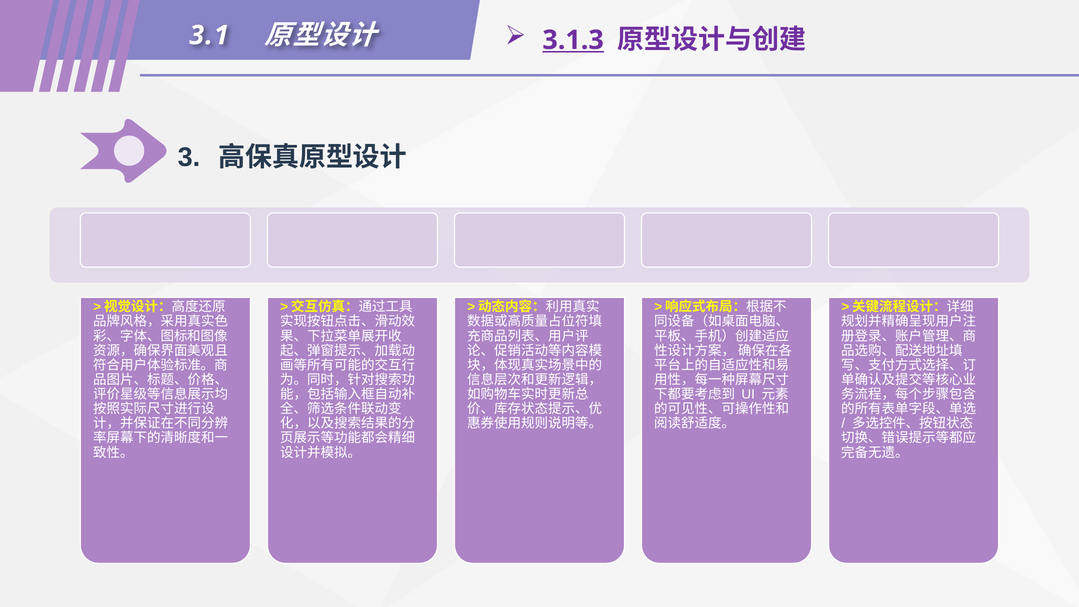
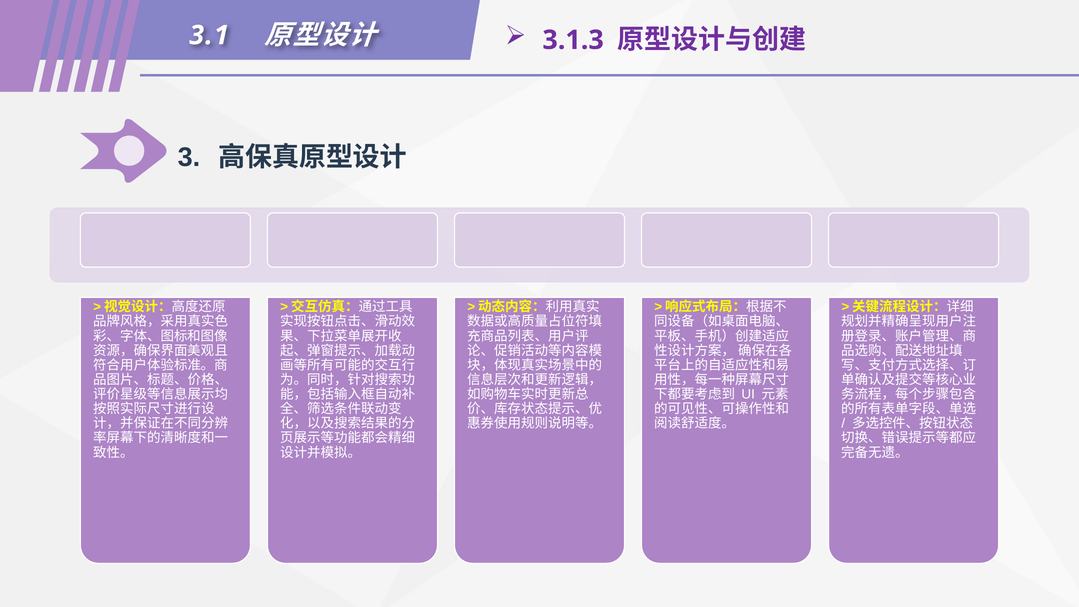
3.1.3 underline: present -> none
